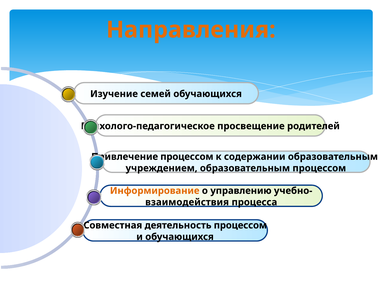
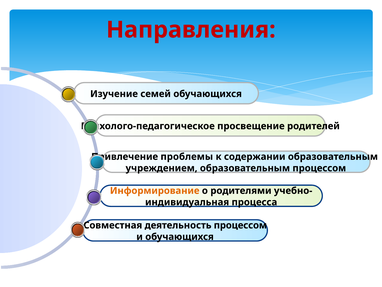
Направления colour: orange -> red
процессом at (187, 156): процессом -> проблемы
управлению: управлению -> родителями
взаимодействия: взаимодействия -> индивидуальная
